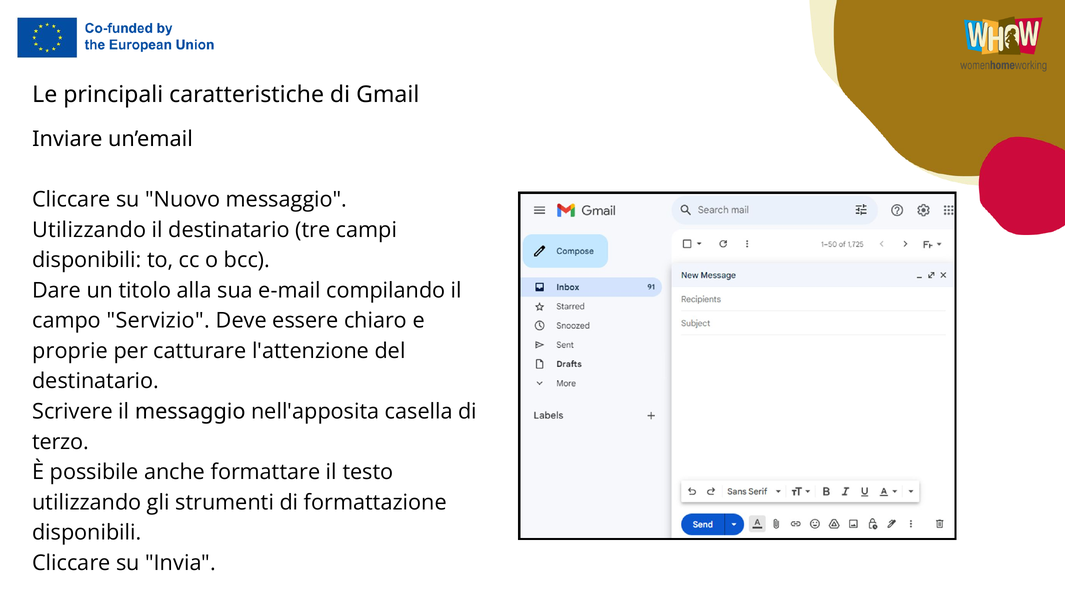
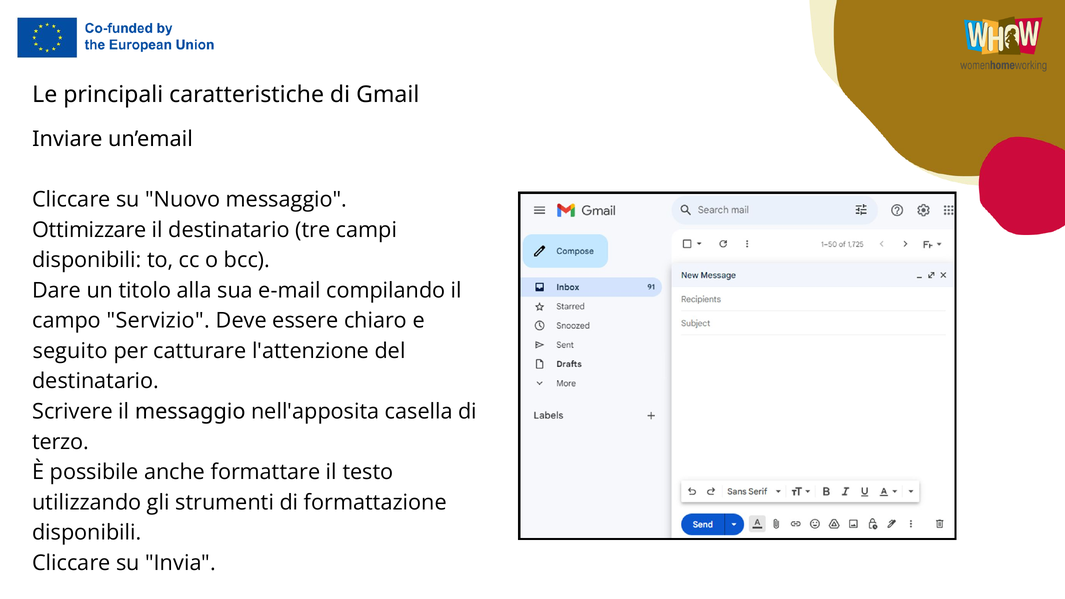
Utilizzando at (89, 230): Utilizzando -> Ottimizzare
proprie: proprie -> seguito
